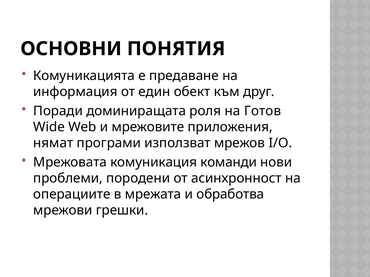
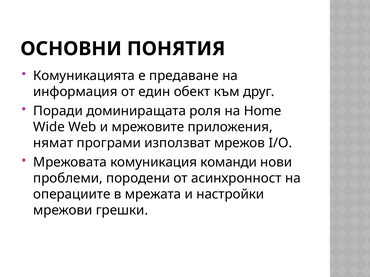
Готов: Готов -> Home
обработва: обработва -> настройки
